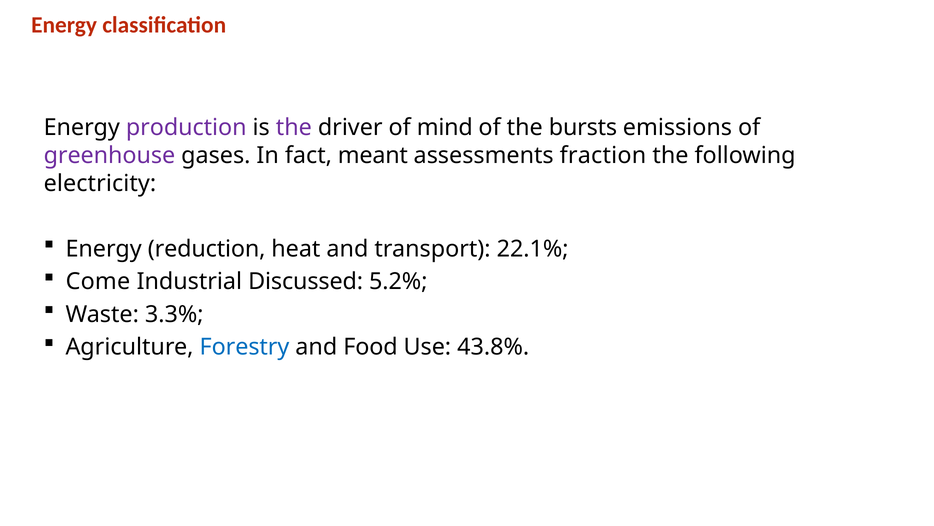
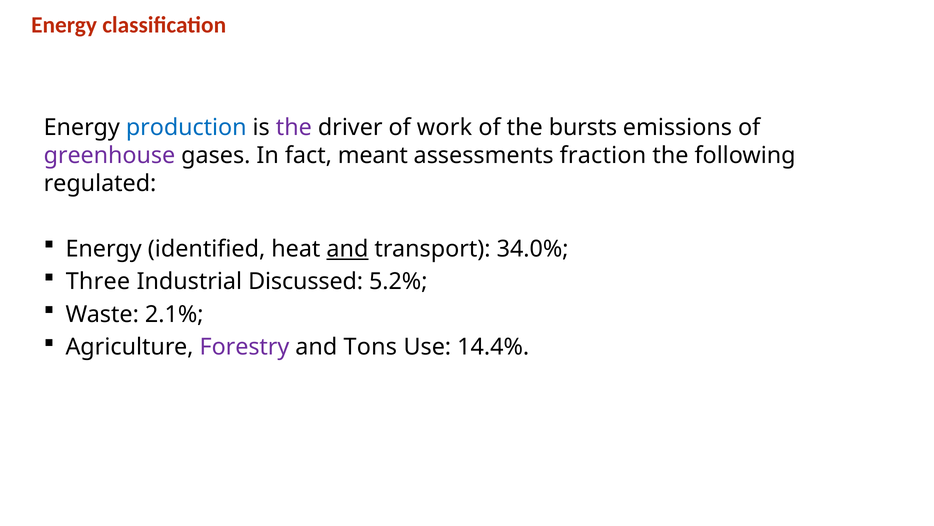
production colour: purple -> blue
mind: mind -> work
electricity: electricity -> regulated
reduction: reduction -> identified
and at (347, 249) underline: none -> present
22.1%: 22.1% -> 34.0%
Come: Come -> Three
3.3%: 3.3% -> 2.1%
Forestry colour: blue -> purple
Food: Food -> Tons
43.8%: 43.8% -> 14.4%
